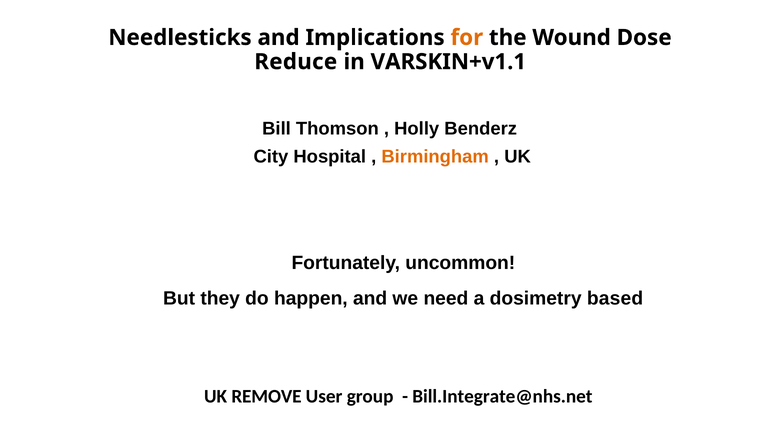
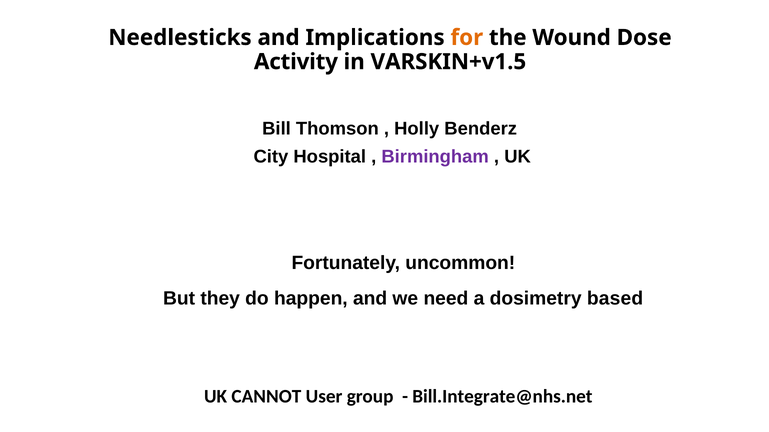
Reduce: Reduce -> Activity
VARSKIN+v1.1: VARSKIN+v1.1 -> VARSKIN+v1.5
Birmingham colour: orange -> purple
REMOVE: REMOVE -> CANNOT
